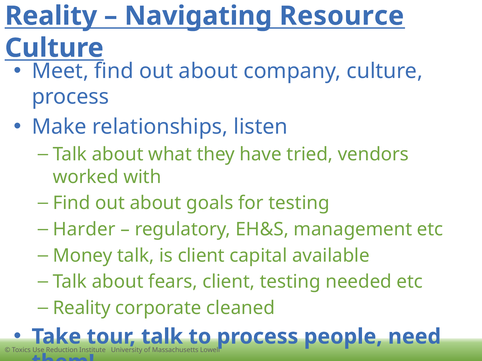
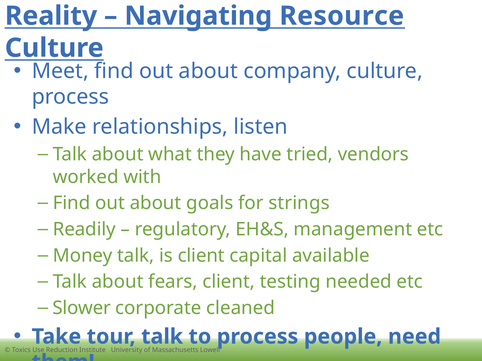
for testing: testing -> strings
Harder: Harder -> Readily
Reality at (82, 308): Reality -> Slower
